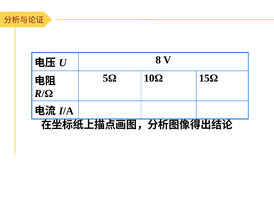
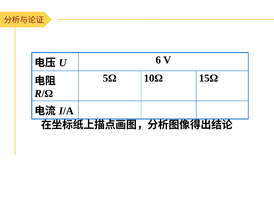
8: 8 -> 6
